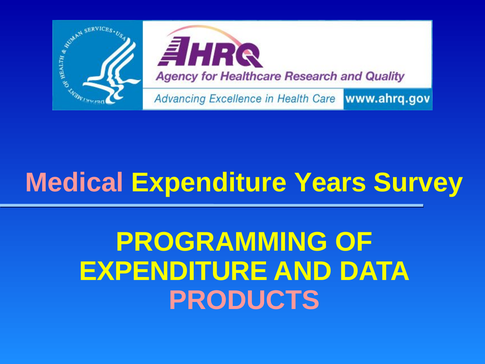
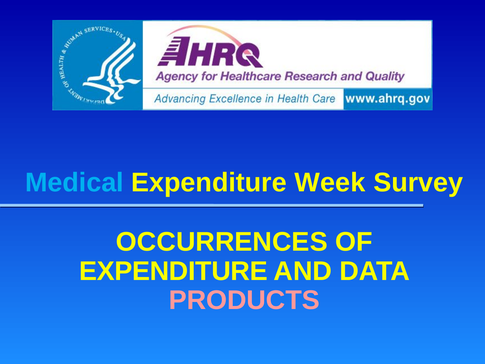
Medical colour: pink -> light blue
Years: Years -> Week
PROGRAMMING: PROGRAMMING -> OCCURRENCES
